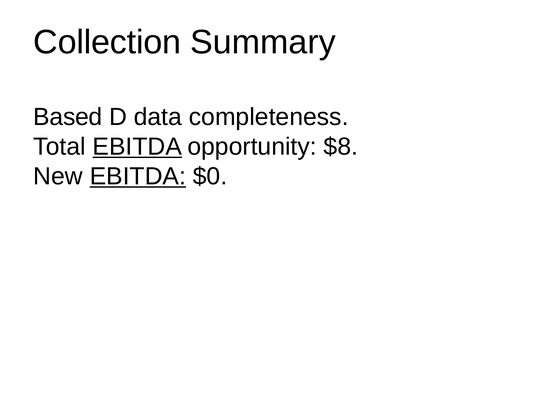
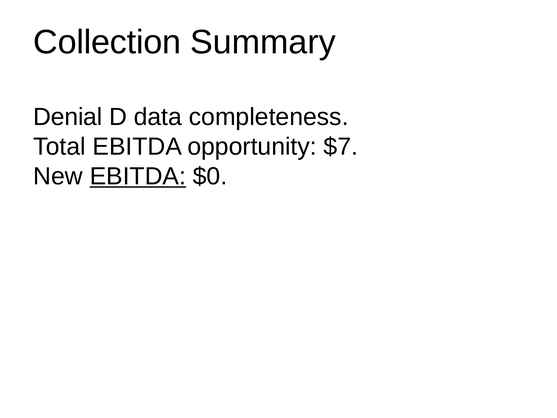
Based: Based -> Denial
EBITDA at (137, 147) underline: present -> none
$8: $8 -> $7
